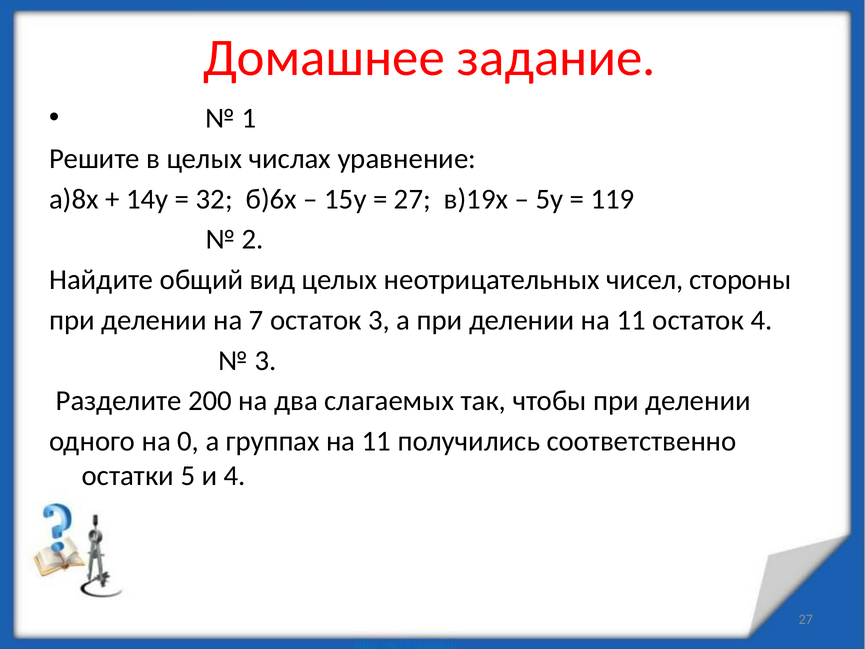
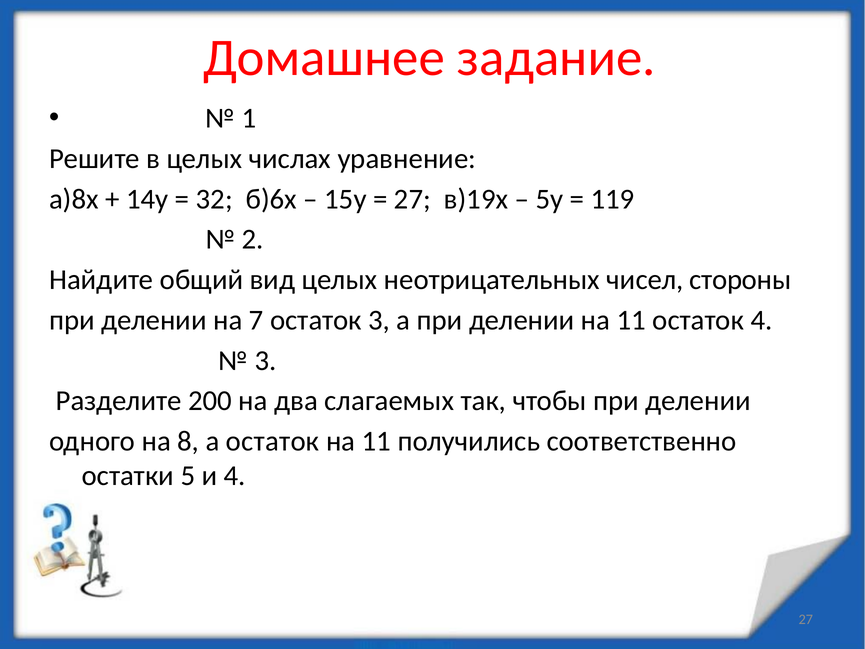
0: 0 -> 8
а группах: группах -> остаток
